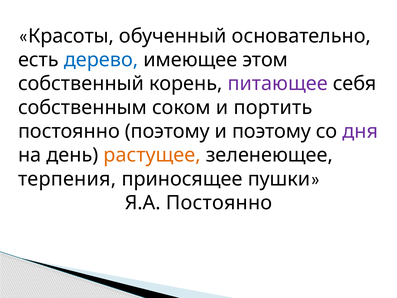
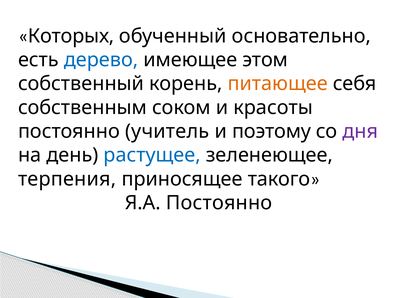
Красоты: Красоты -> Которых
питающее colour: purple -> orange
портить: портить -> красоты
постоянно поэтому: поэтому -> учитель
растущее colour: orange -> blue
пушки: пушки -> такого
